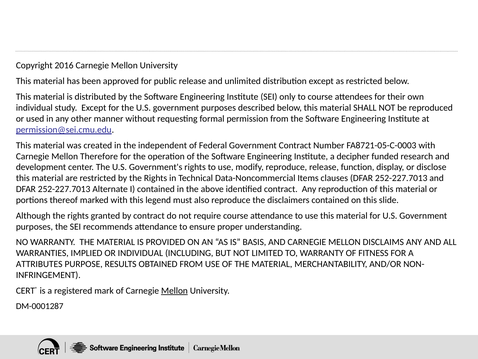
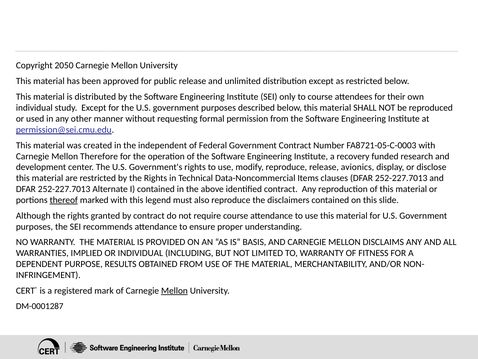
2016: 2016 -> 2050
decipher: decipher -> recovery
function: function -> avionics
thereof underline: none -> present
ATTRIBUTES: ATTRIBUTES -> DEPENDENT
